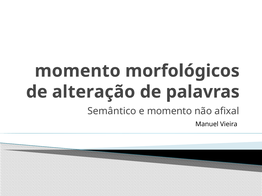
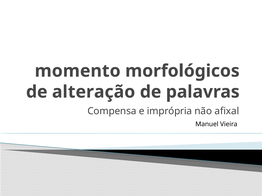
Semântico: Semântico -> Compensa
e momento: momento -> imprópria
